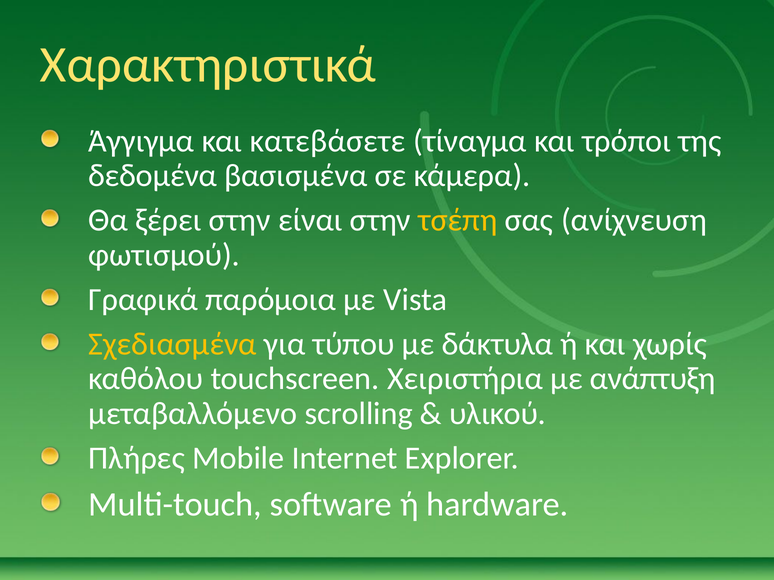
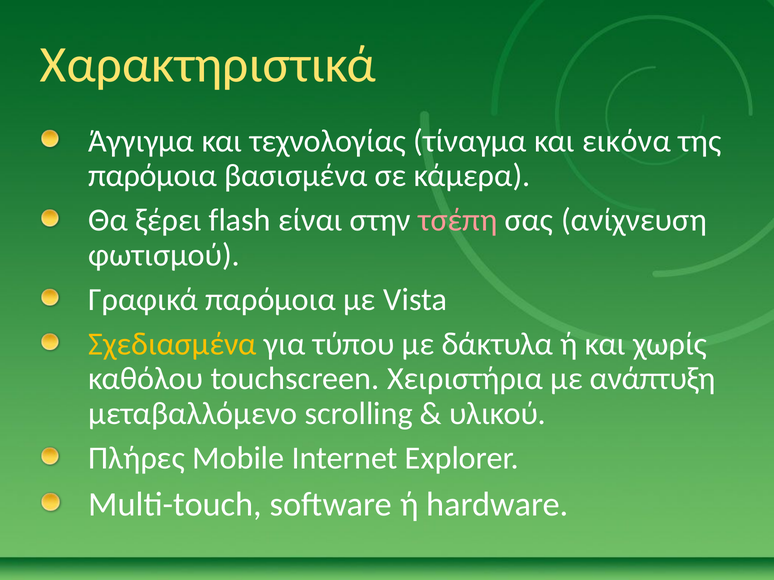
κατεβάσετε: κατεβάσετε -> τεχνολογίας
τρόποι: τρόποι -> εικόνα
δεδομένα at (153, 176): δεδομένα -> παρόμοια
ξέρει στην: στην -> flash
τσέπη colour: yellow -> pink
